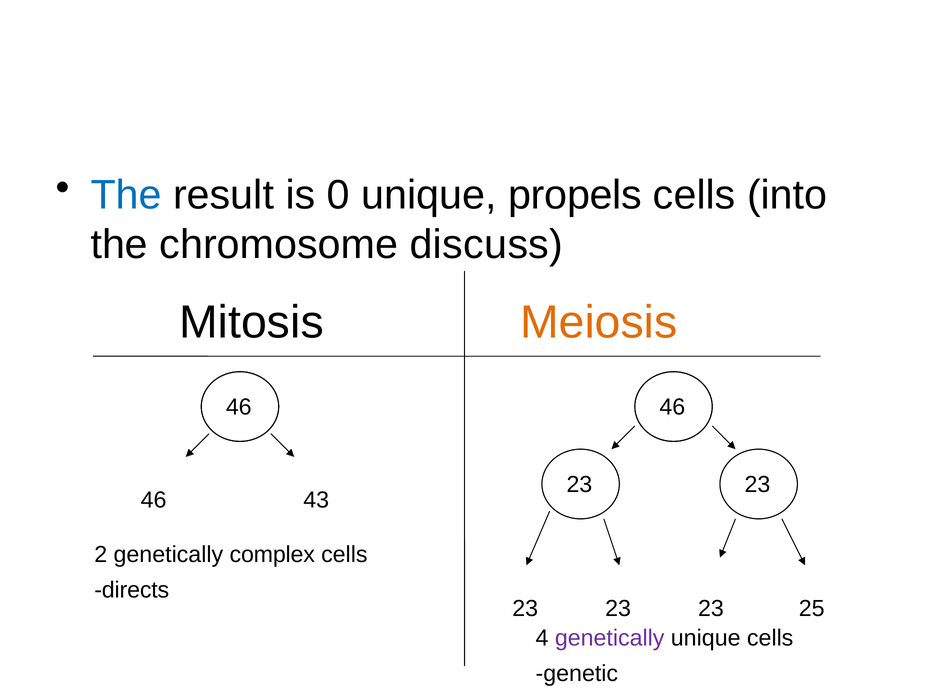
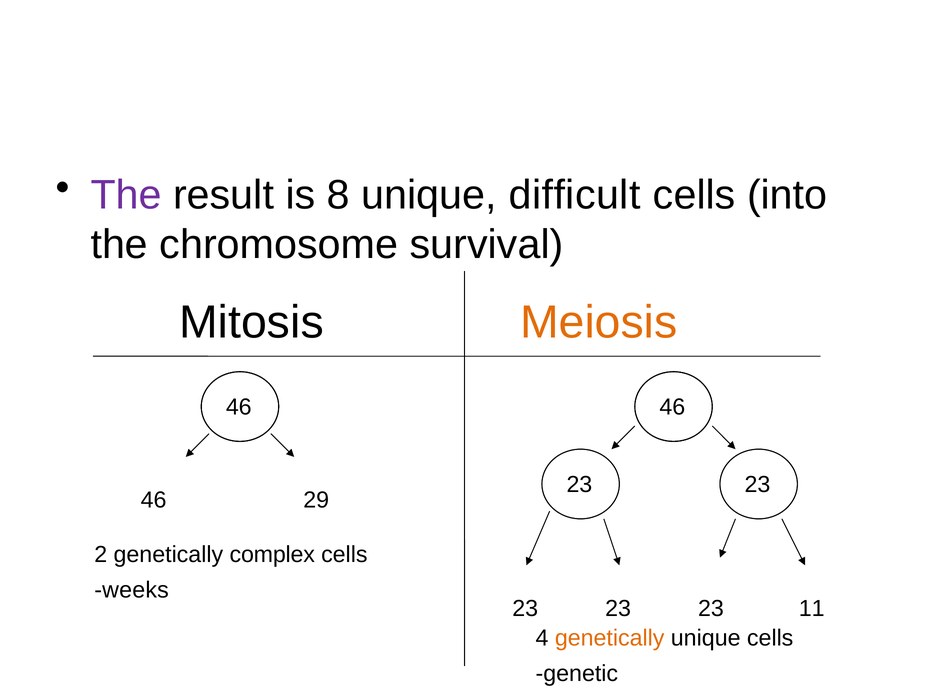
The at (126, 195) colour: blue -> purple
0: 0 -> 8
propels: propels -> difficult
discuss: discuss -> survival
43: 43 -> 29
directs: directs -> weeks
25: 25 -> 11
genetically at (610, 638) colour: purple -> orange
